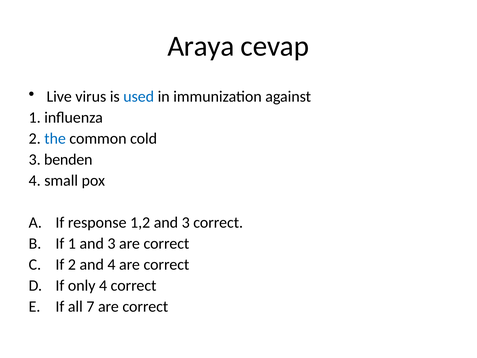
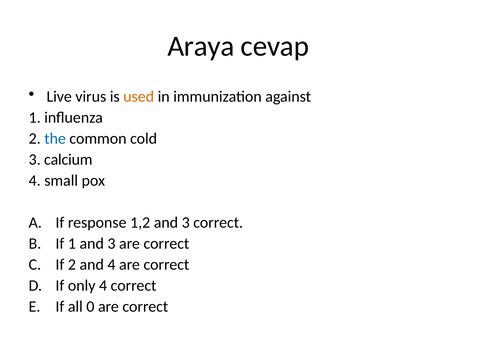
used colour: blue -> orange
benden: benden -> calcium
7: 7 -> 0
